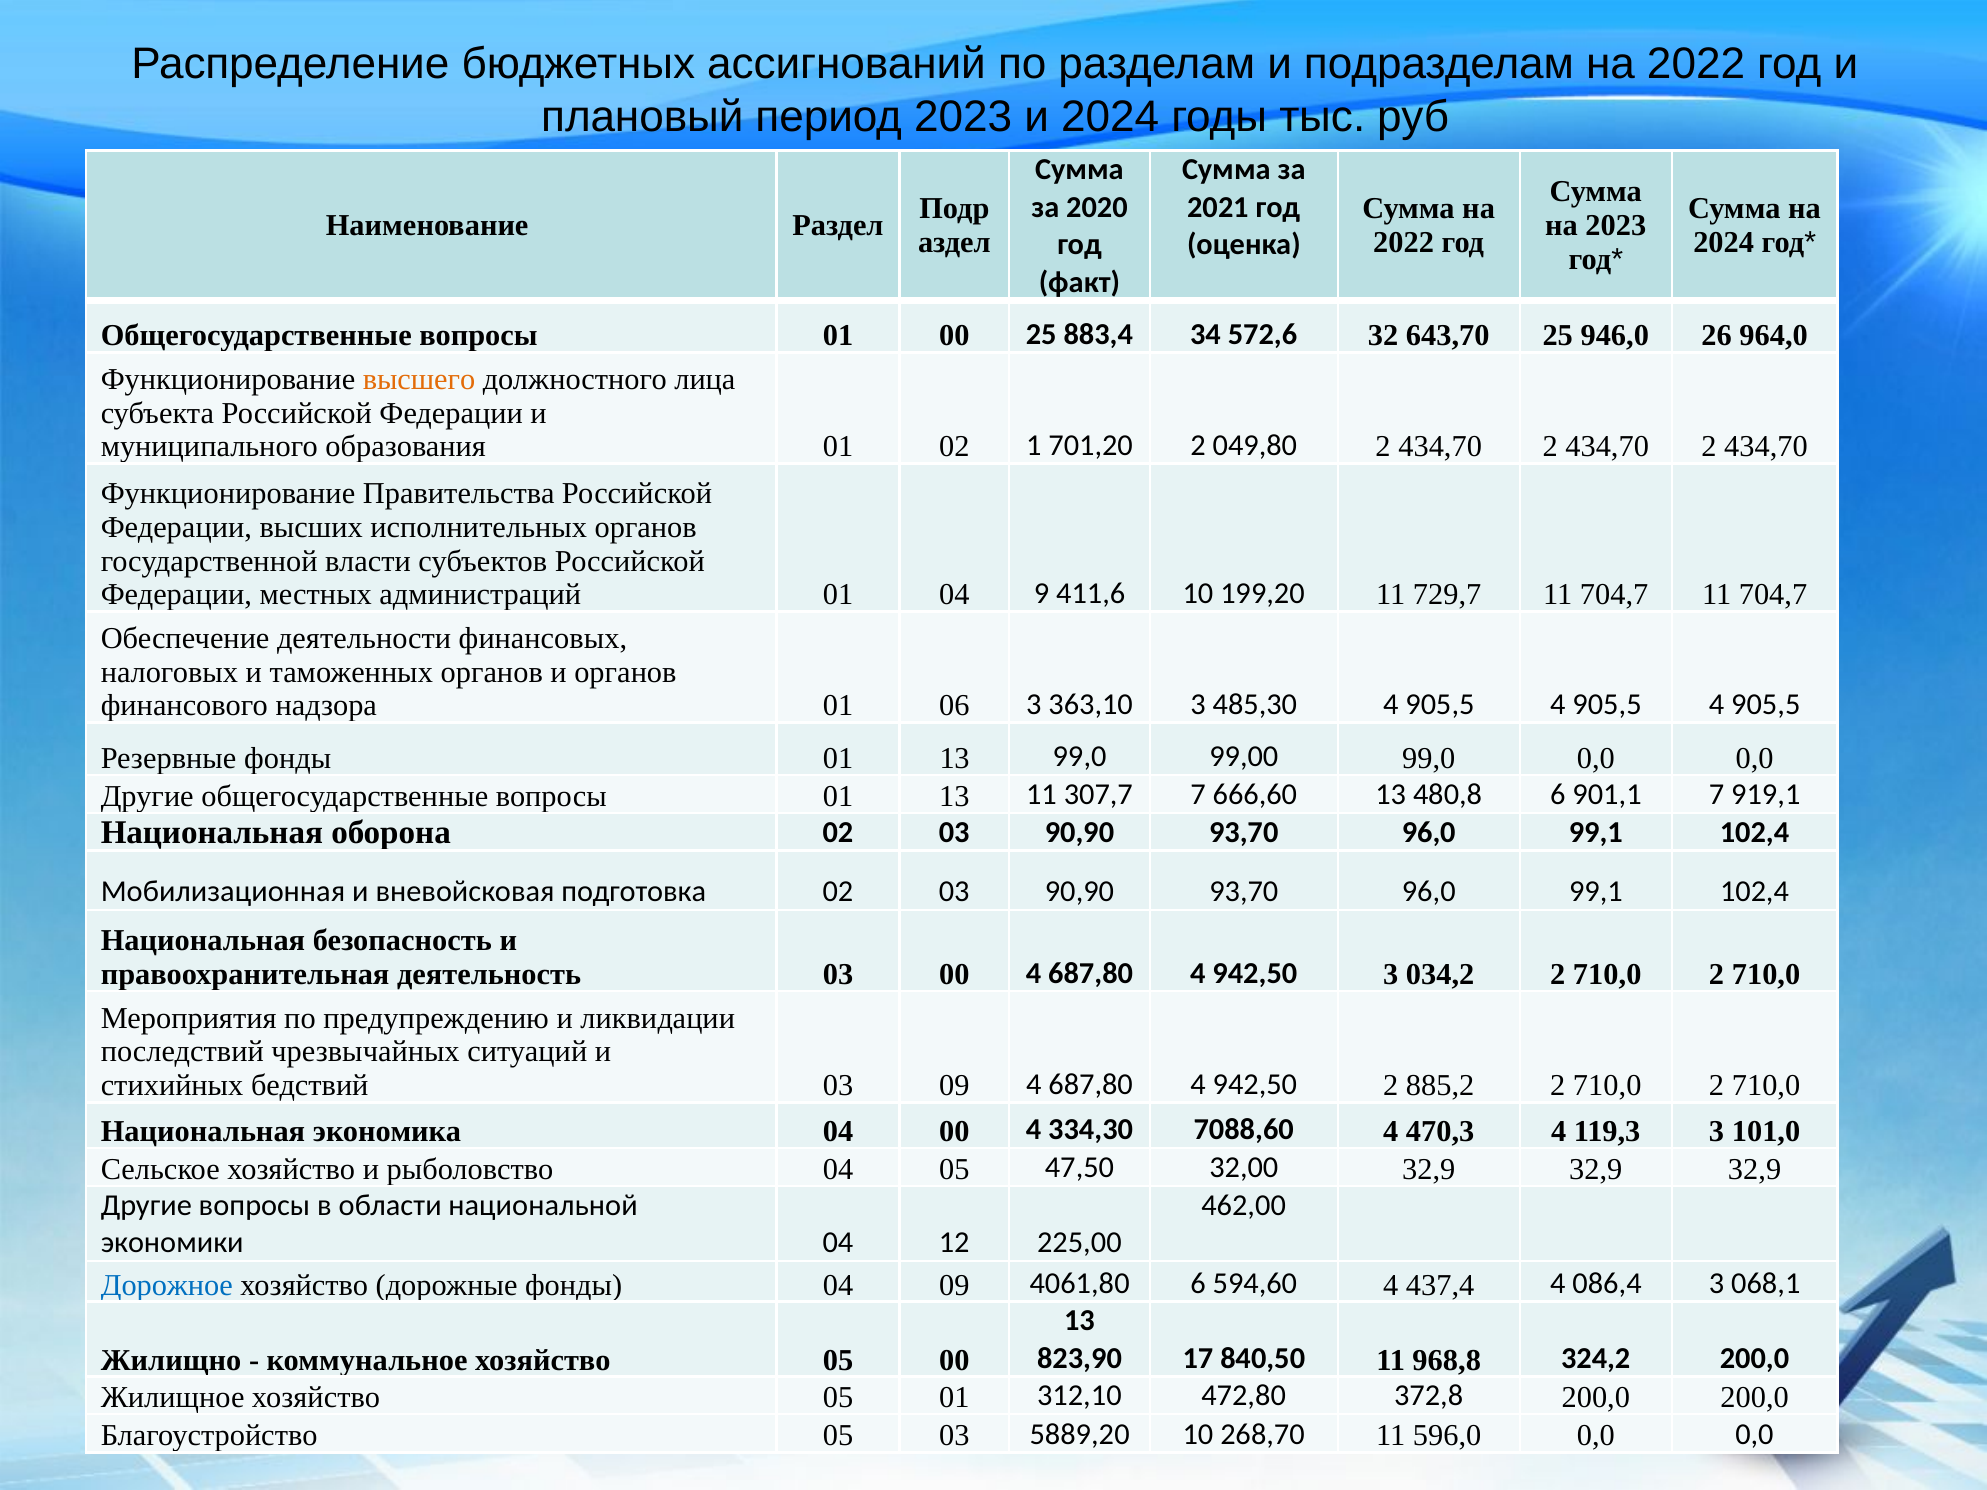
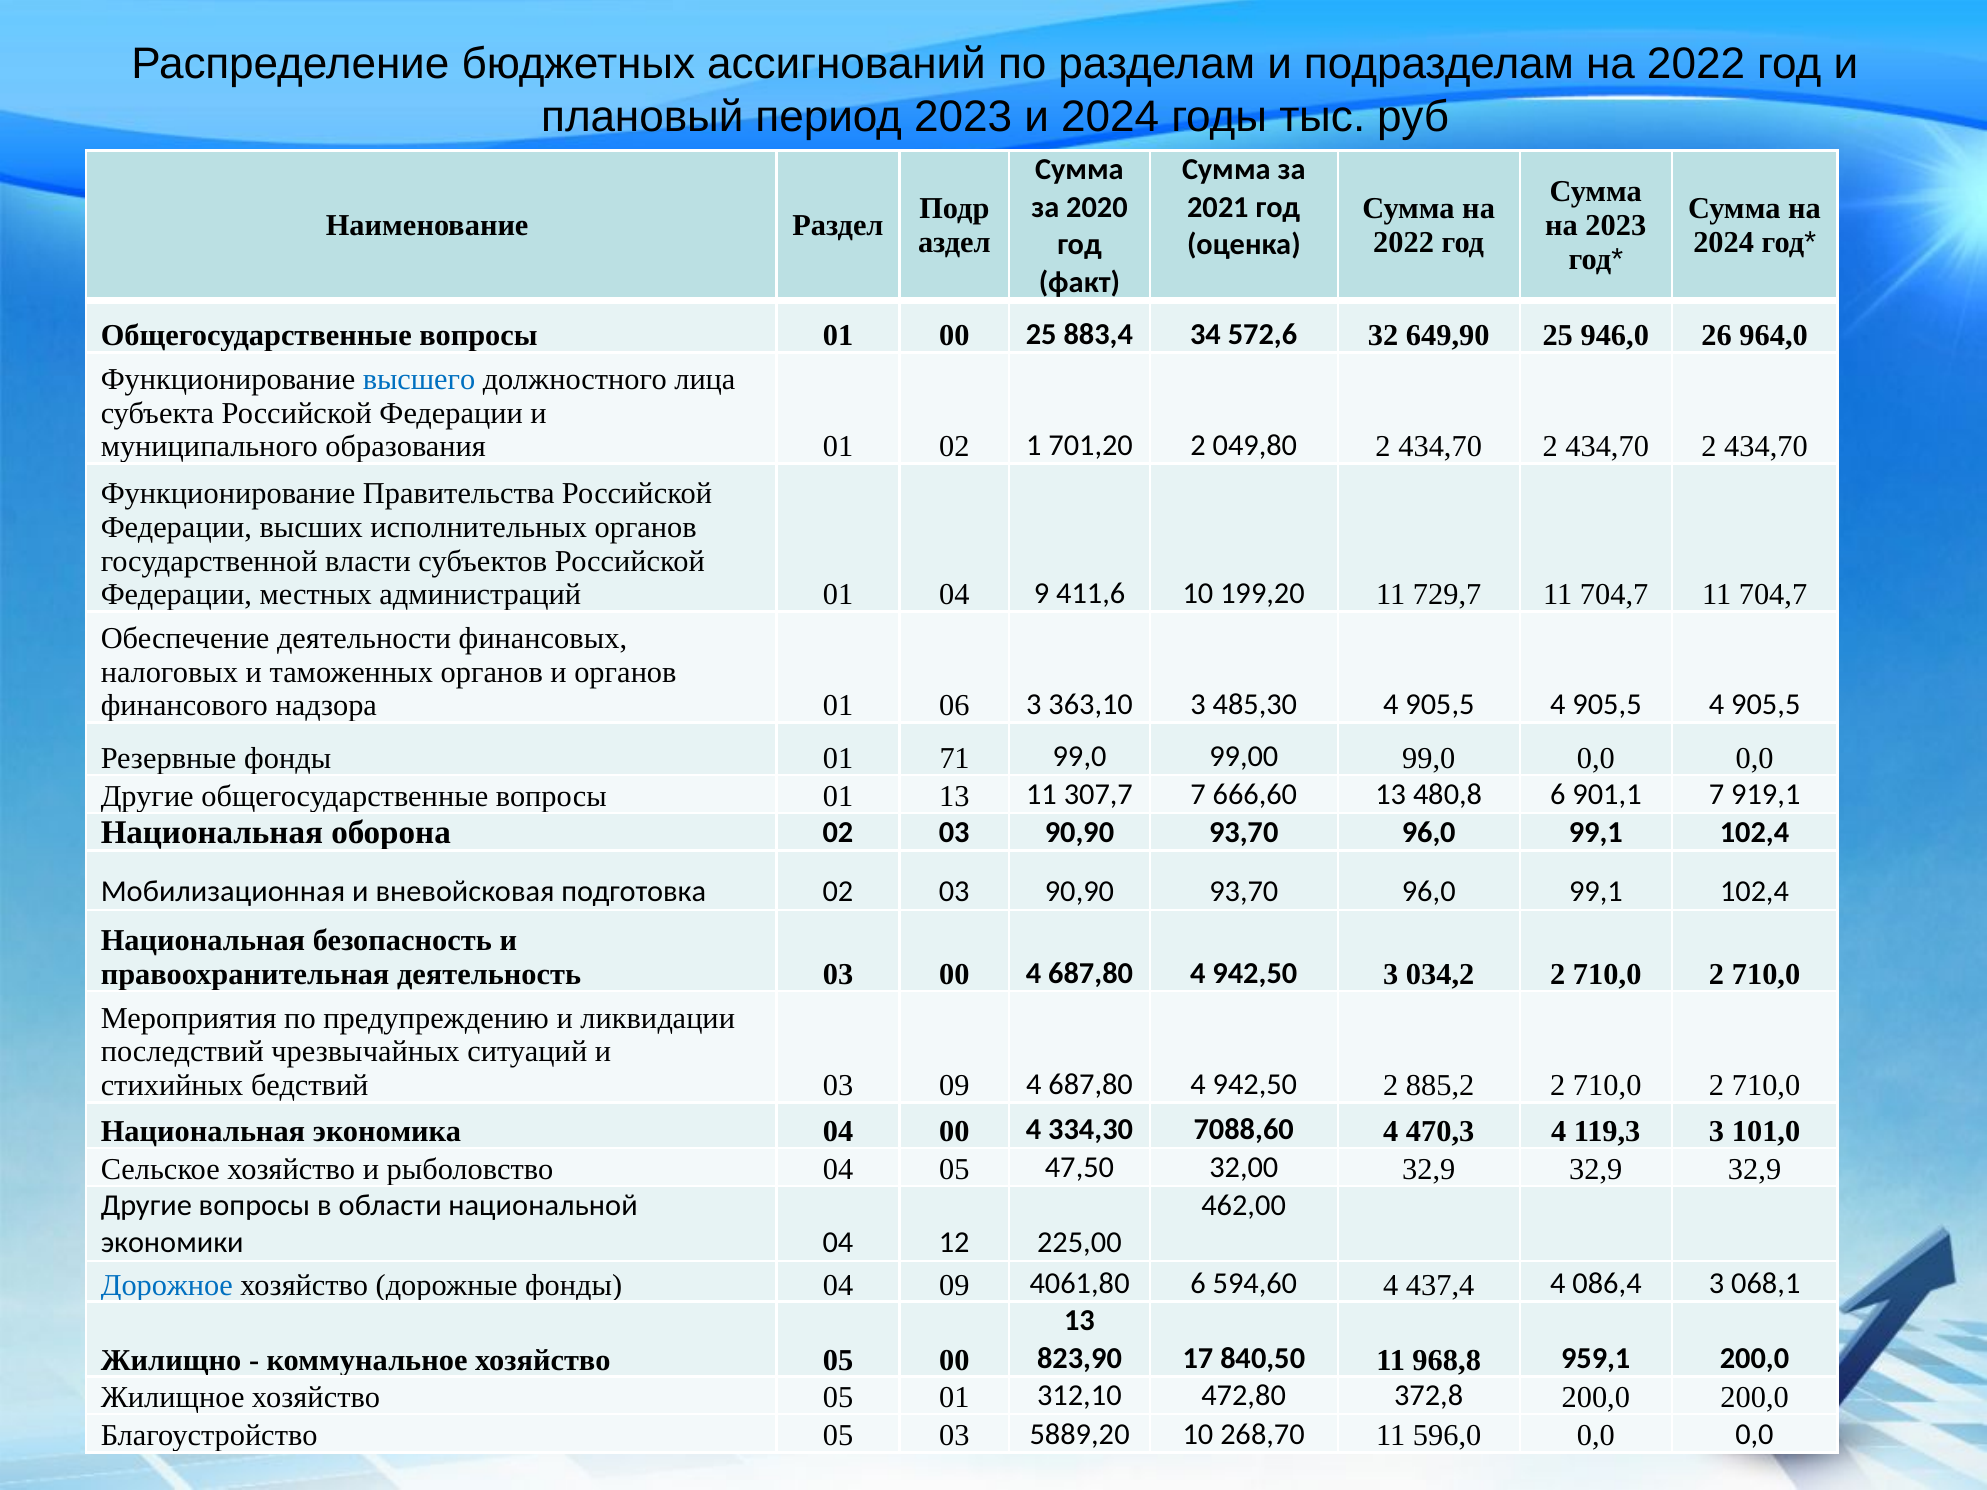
643,70: 643,70 -> 649,90
высшего colour: orange -> blue
фонды 01 13: 13 -> 71
324,2: 324,2 -> 959,1
